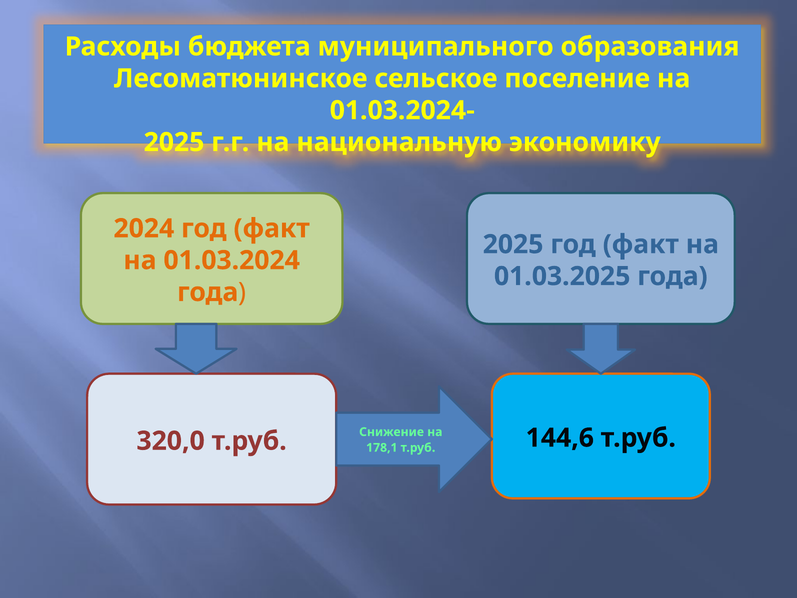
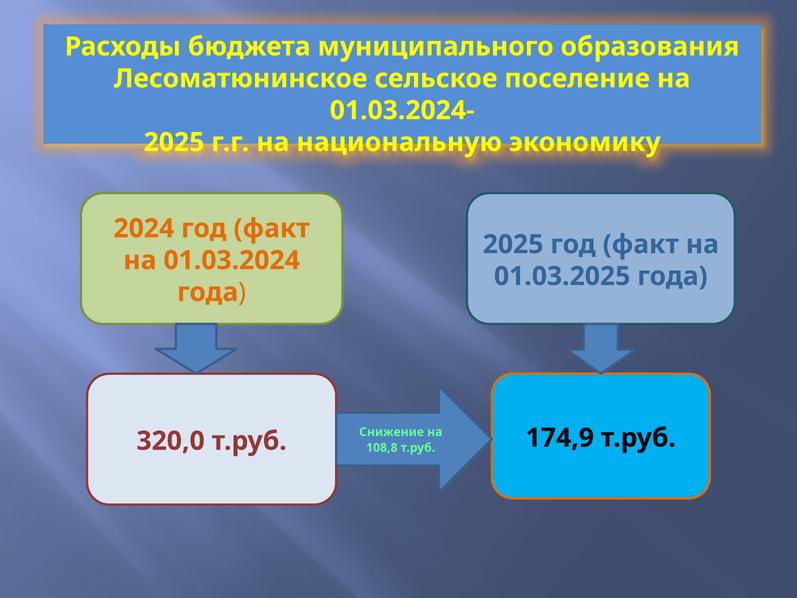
144,6: 144,6 -> 174,9
178,1: 178,1 -> 108,8
